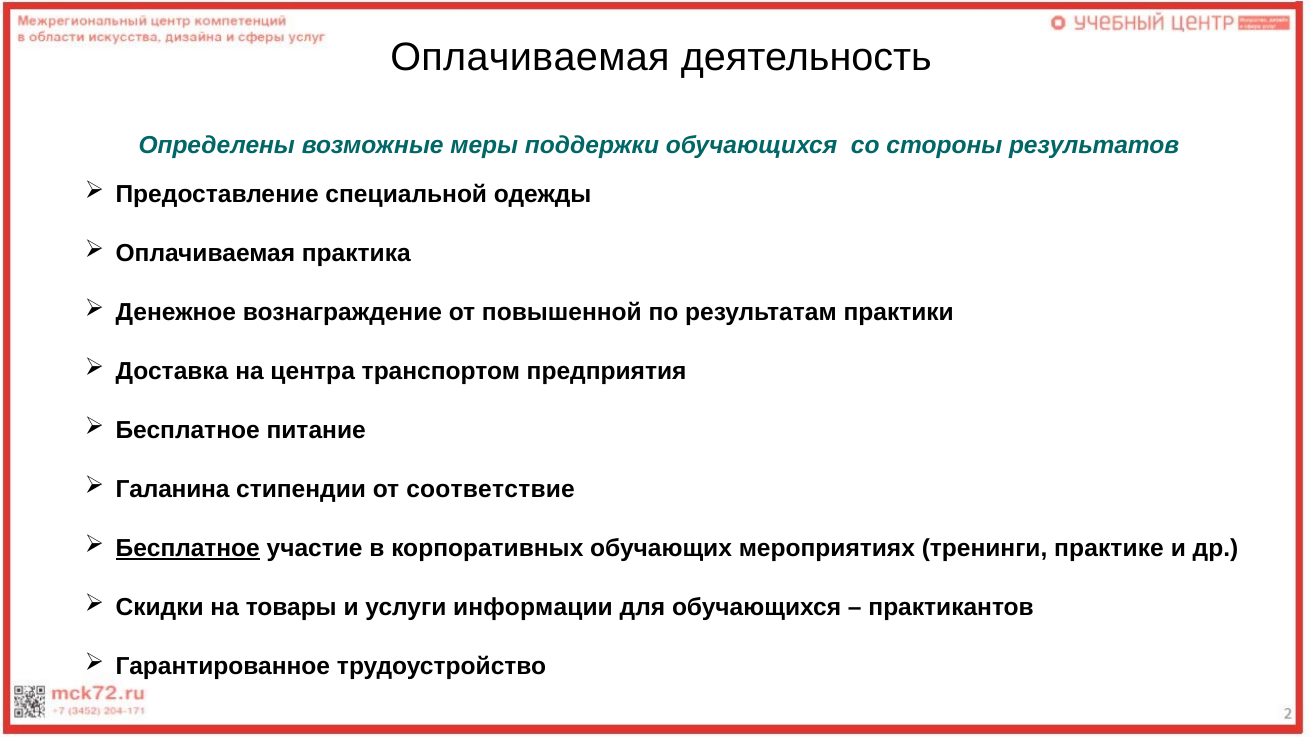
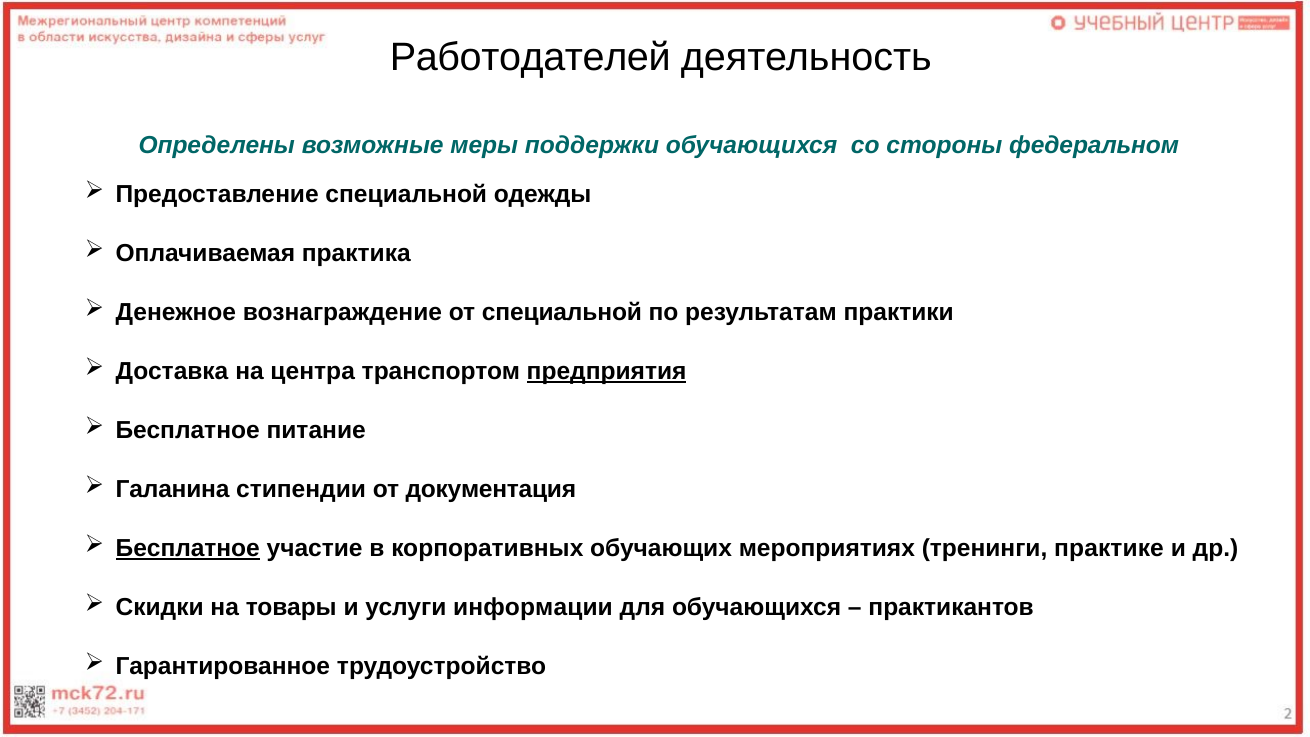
Оплачиваемая at (530, 57): Оплачиваемая -> Работодателей
результатов: результатов -> федеральном
от повышенной: повышенной -> специальной
предприятия underline: none -> present
соответствие: соответствие -> документация
